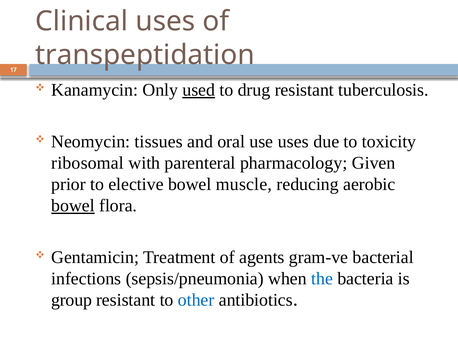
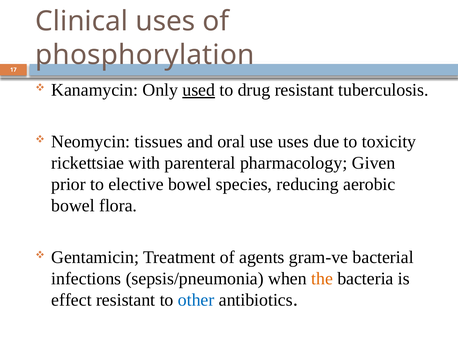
transpeptidation: transpeptidation -> phosphorylation
ribosomal: ribosomal -> rickettsiae
muscle: muscle -> species
bowel at (73, 206) underline: present -> none
the colour: blue -> orange
group: group -> effect
